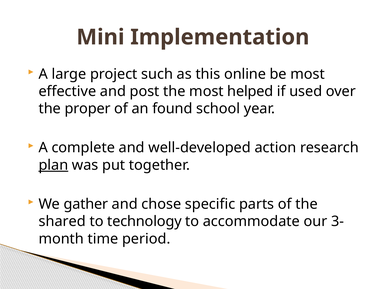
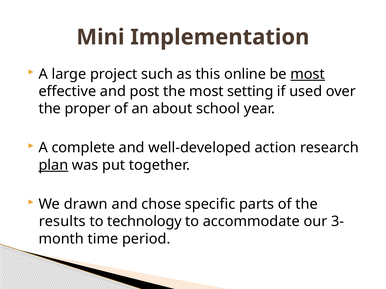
most at (308, 74) underline: none -> present
helped: helped -> setting
found: found -> about
gather: gather -> drawn
shared: shared -> results
